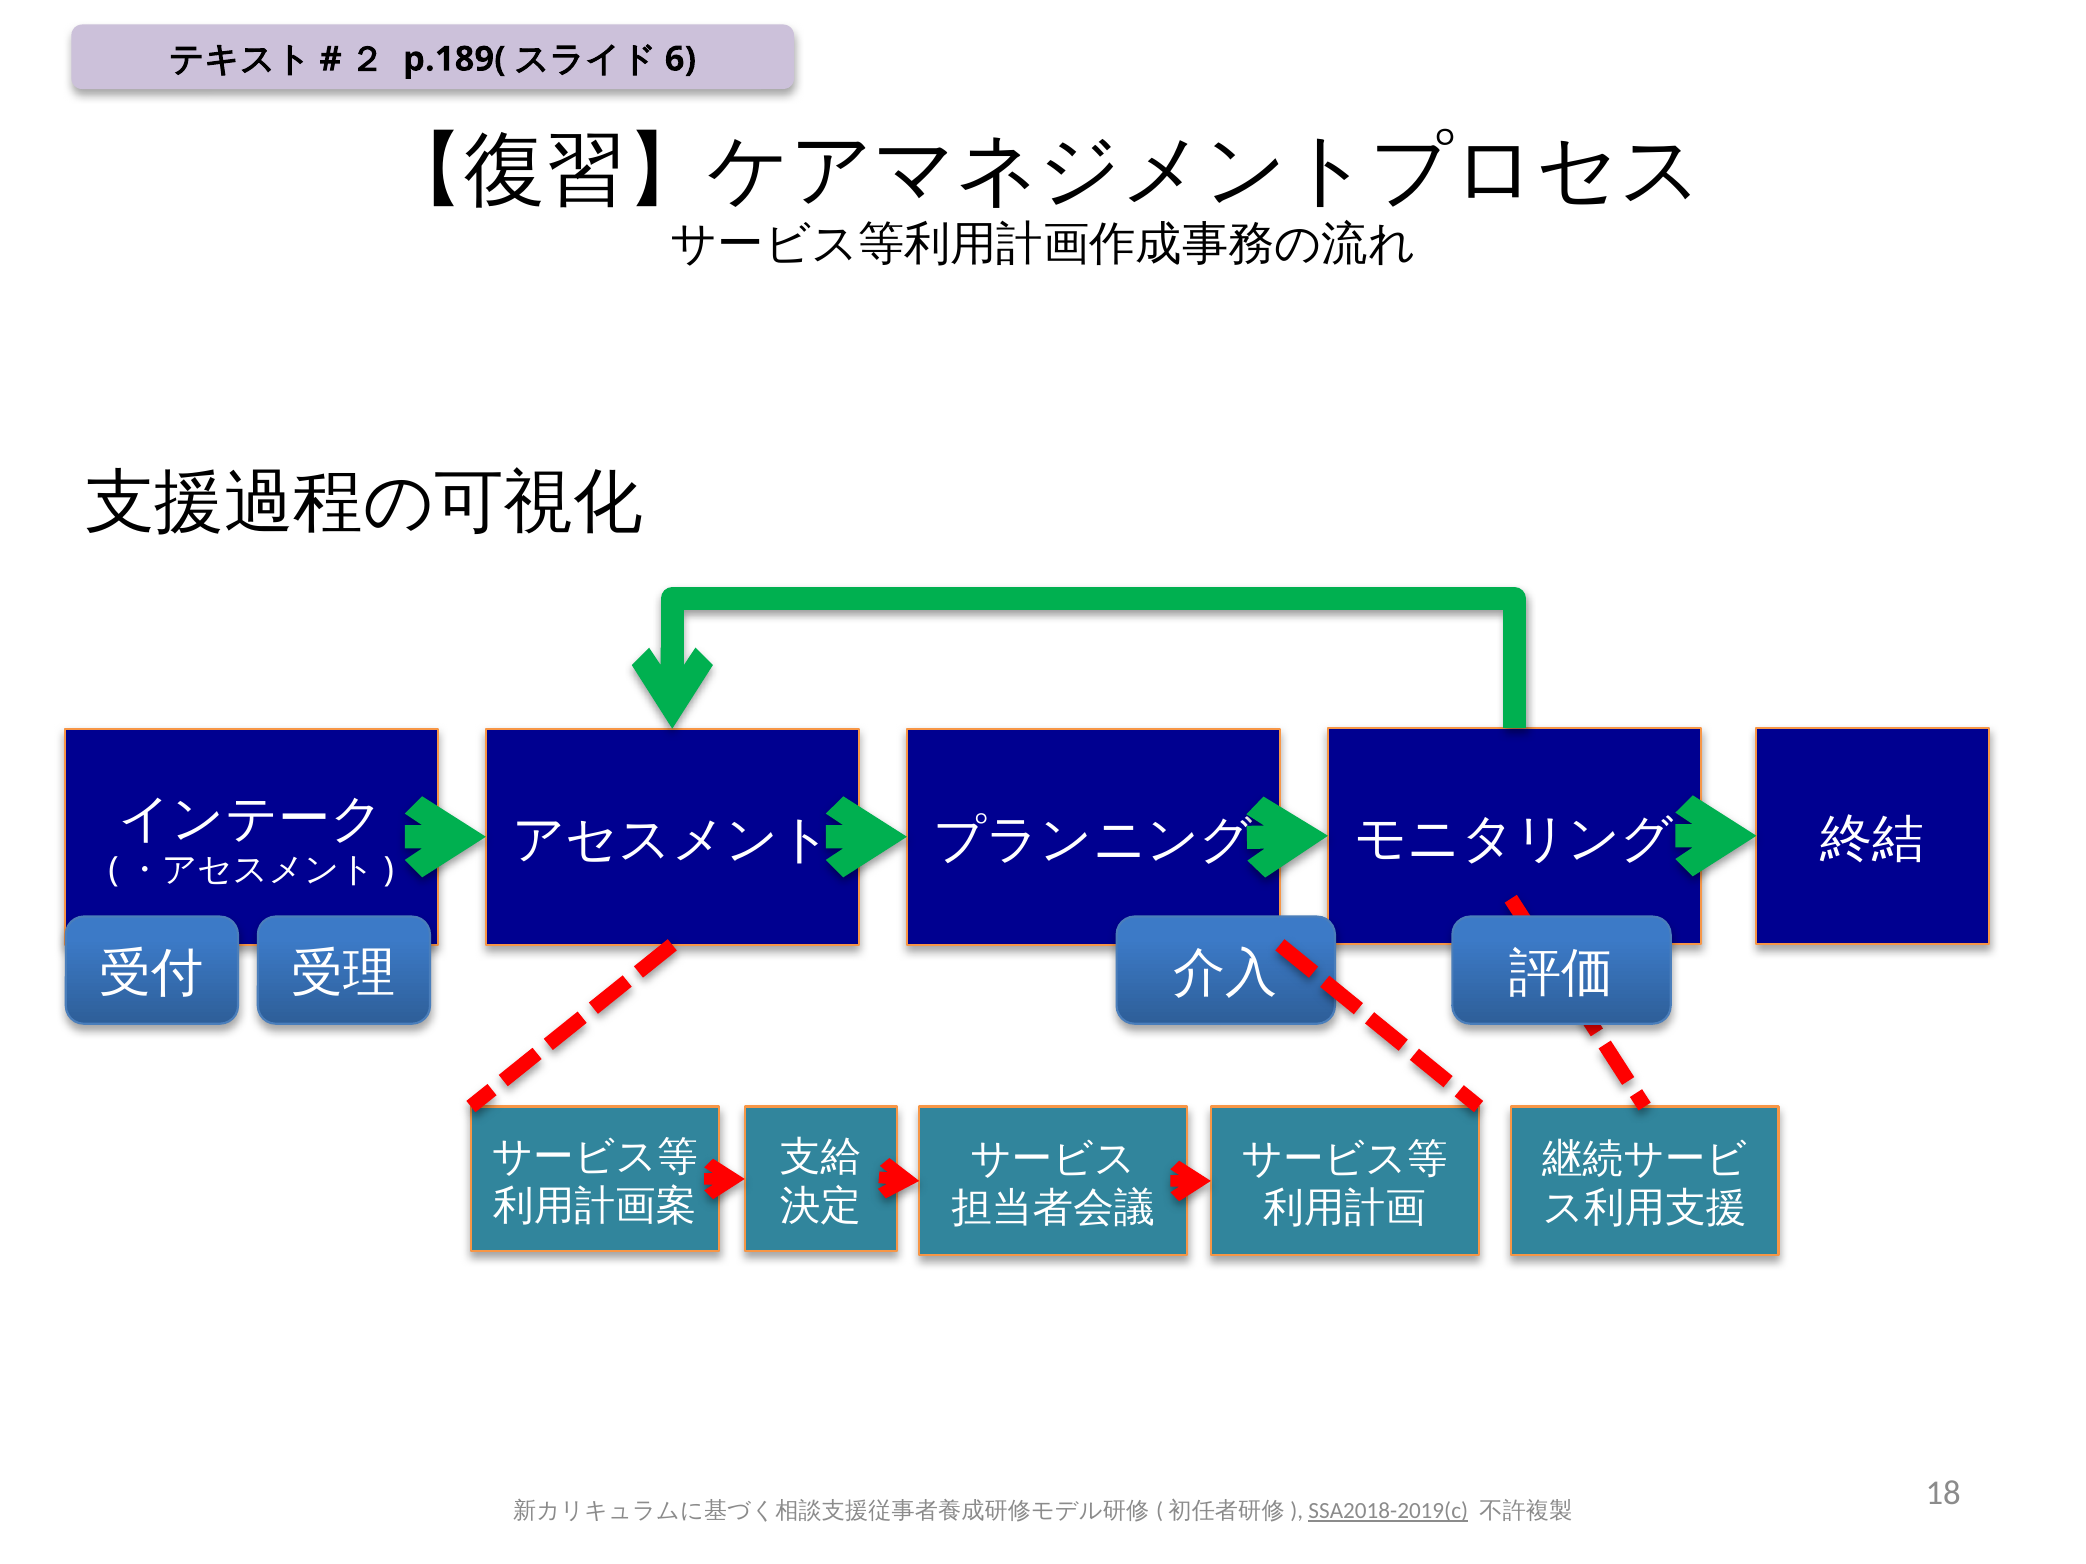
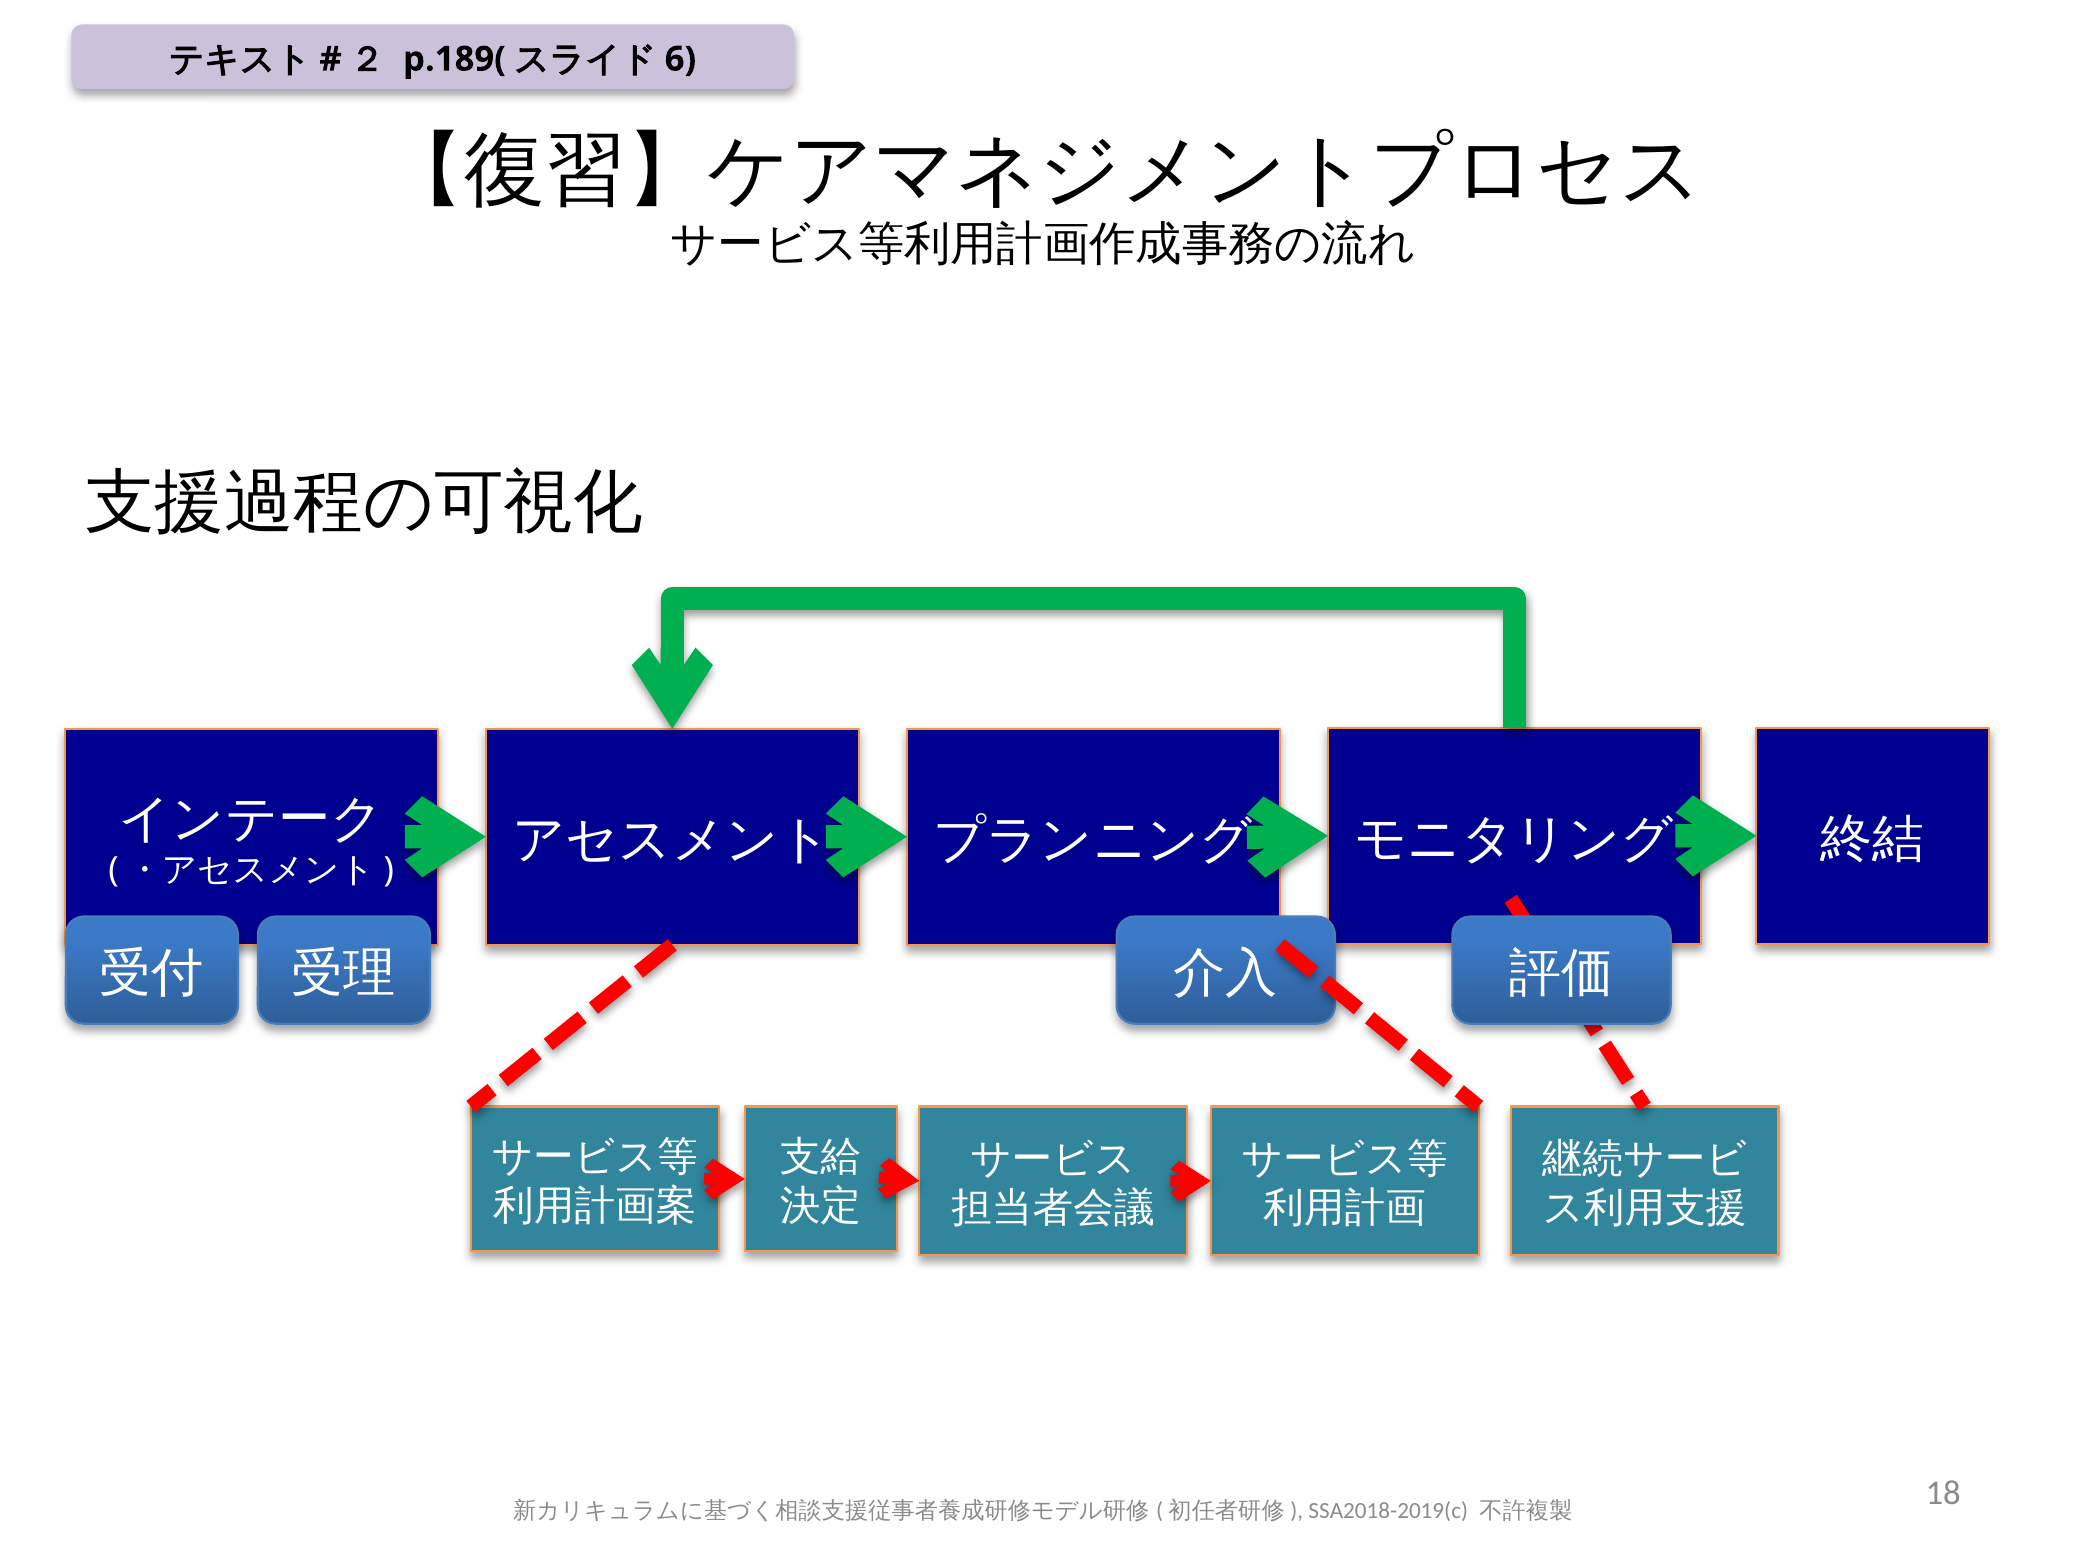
SSA2018-2019(c underline: present -> none
